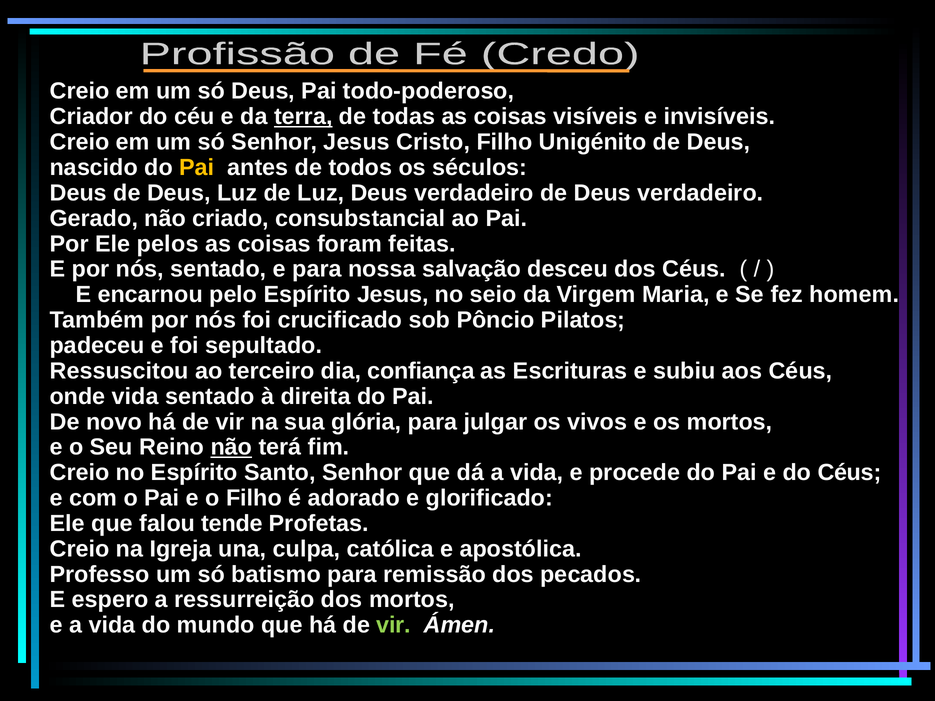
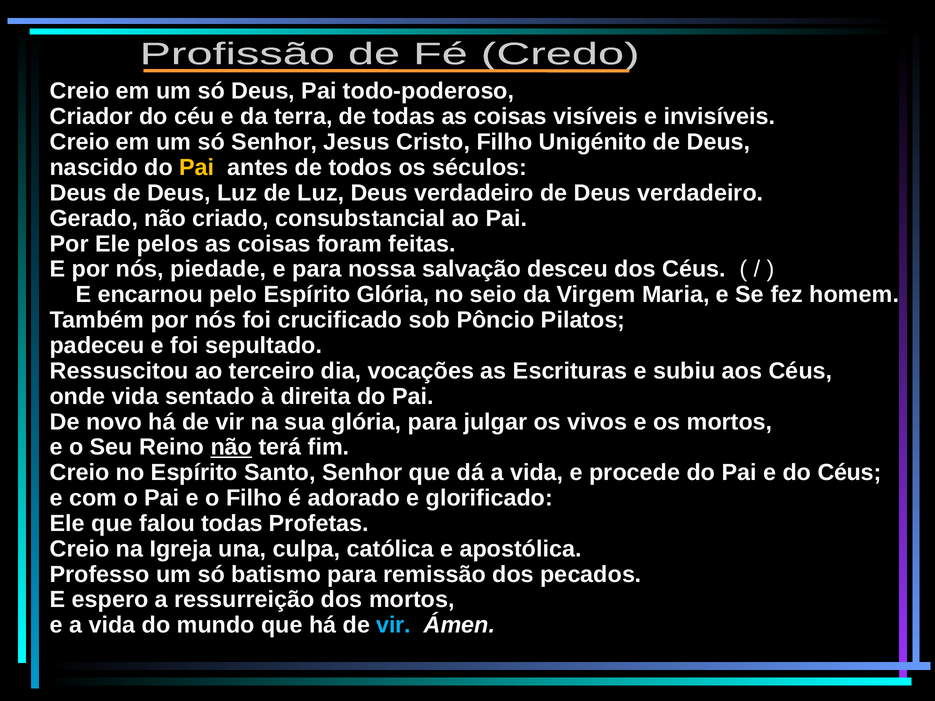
terra underline: present -> none
nós sentado: sentado -> piedade
Espírito Jesus: Jesus -> Glória
confiança: confiança -> vocações
falou tende: tende -> todas
vir at (394, 625) colour: light green -> light blue
